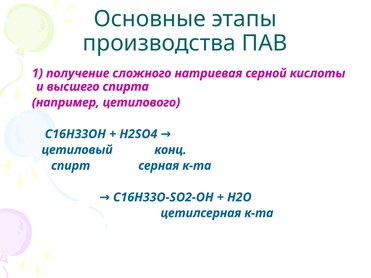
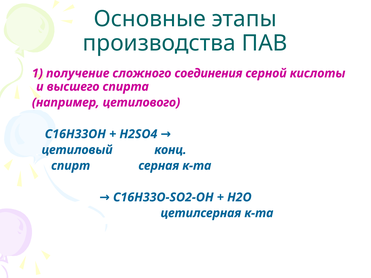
натриевая: натриевая -> соединения
